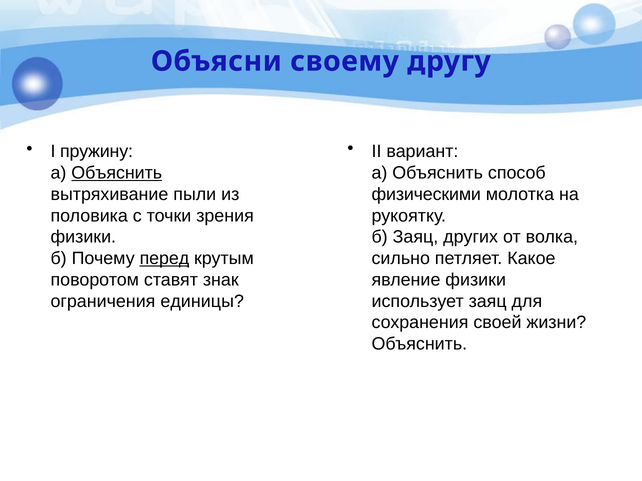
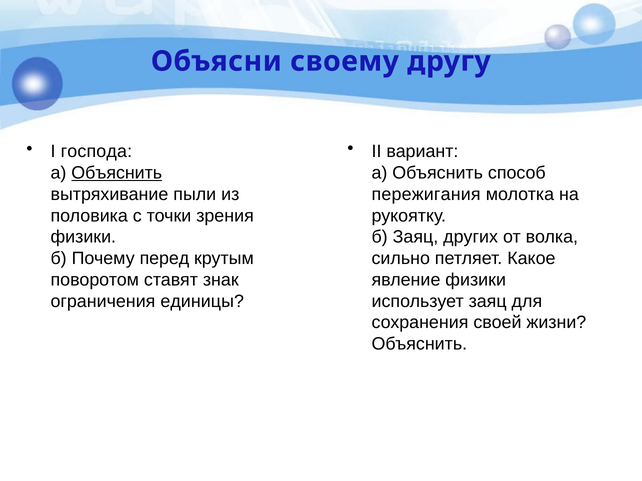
пружину: пружину -> господа
физическими: физическими -> пережигания
перед underline: present -> none
